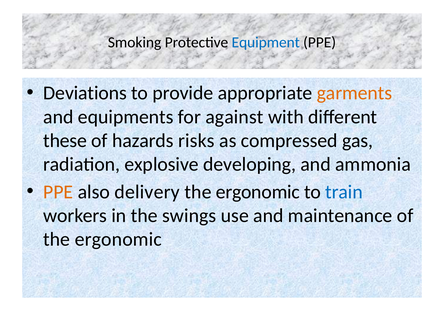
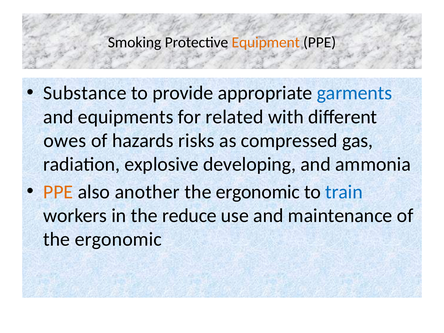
Equipment colour: blue -> orange
Deviations: Deviations -> Substance
garments colour: orange -> blue
against: against -> related
these: these -> owes
delivery: delivery -> another
swings: swings -> reduce
